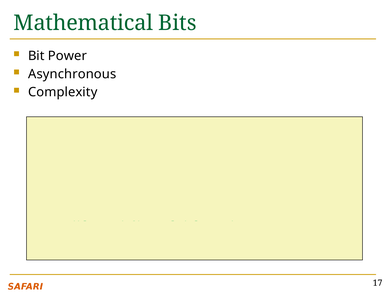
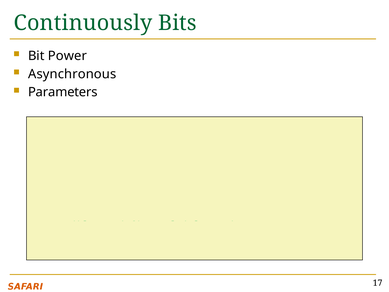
Mathematical: Mathematical -> Continuously
Complexity: Complexity -> Parameters
